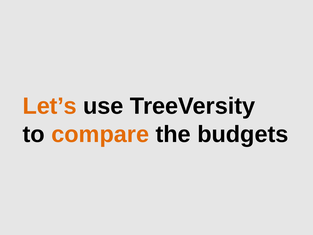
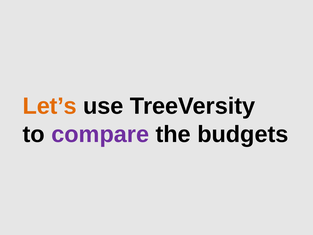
compare colour: orange -> purple
